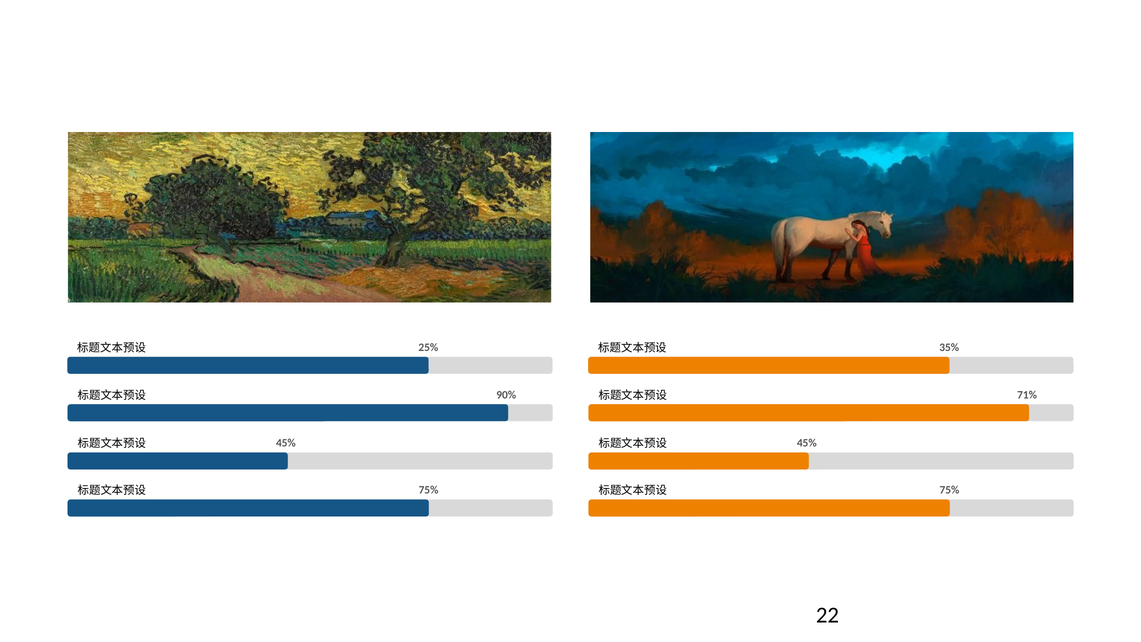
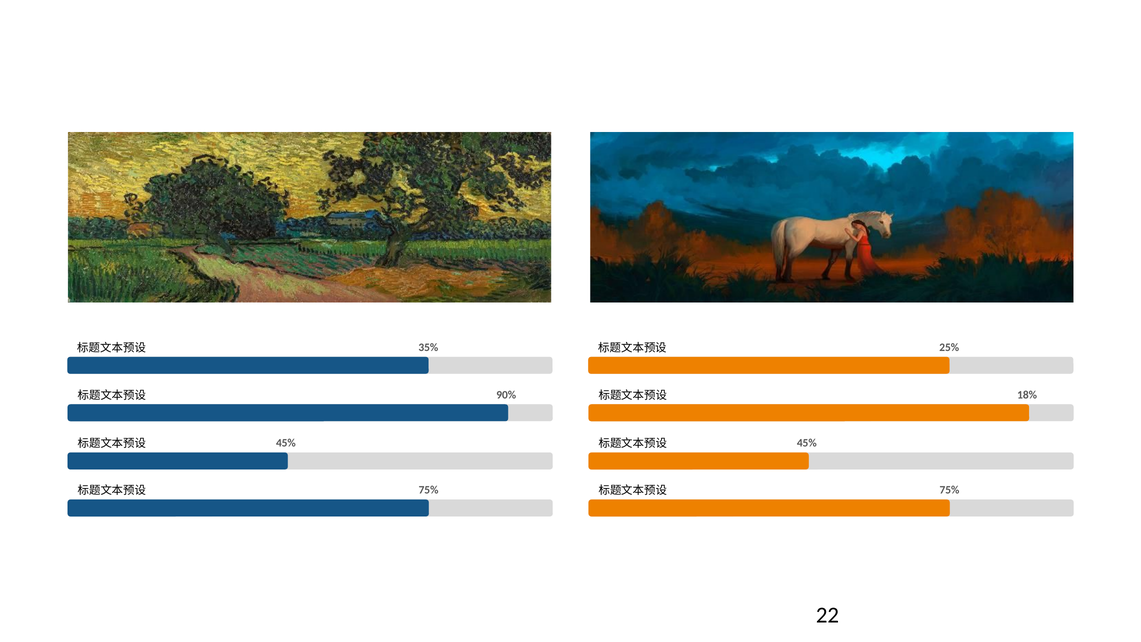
25%: 25% -> 35%
35%: 35% -> 25%
71%: 71% -> 18%
